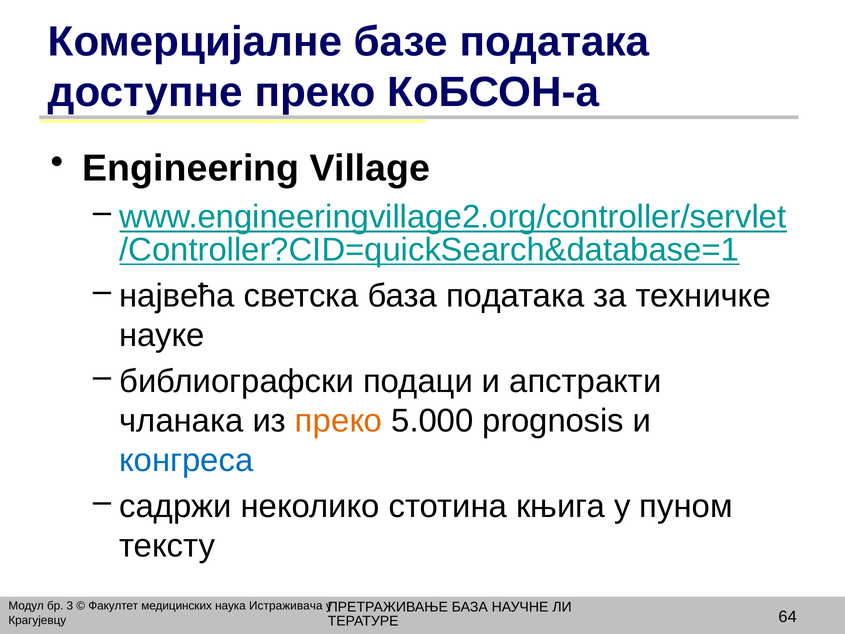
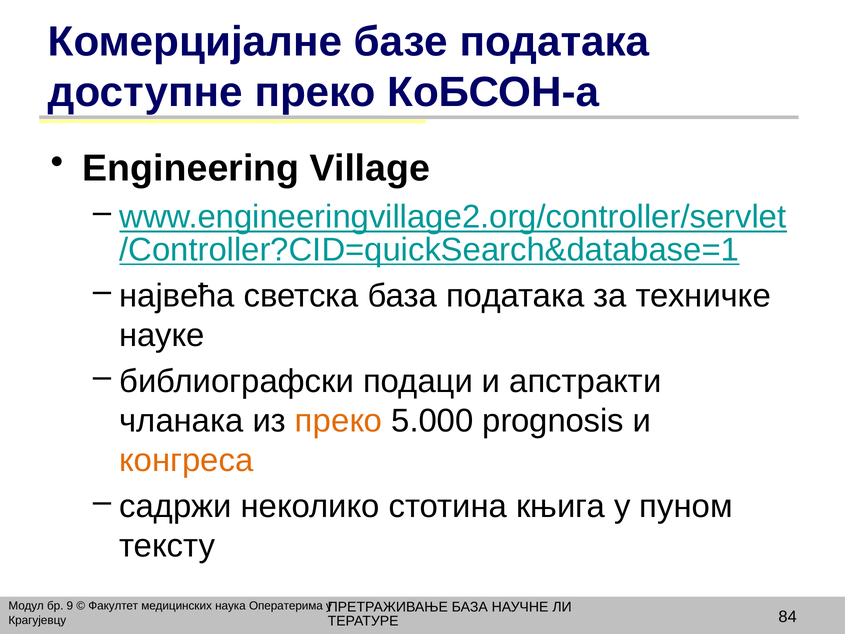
конгреса colour: blue -> orange
3: 3 -> 9
Истраживача: Истраживача -> Оператерима
64: 64 -> 84
